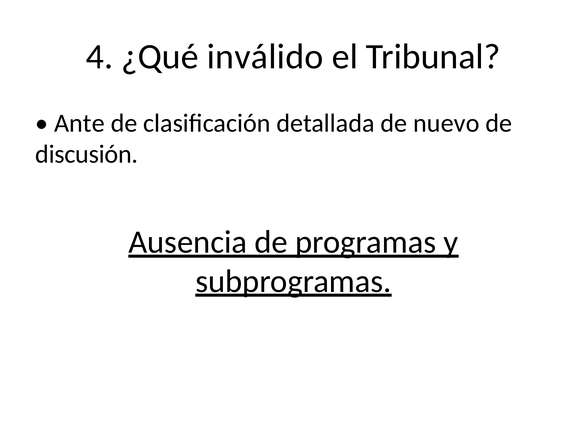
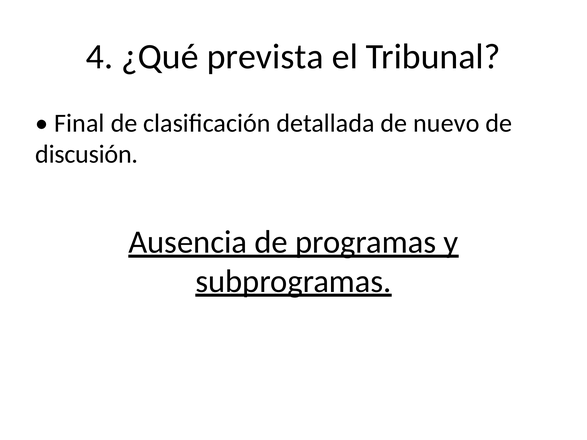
inválido: inválido -> prevista
Ante: Ante -> Final
